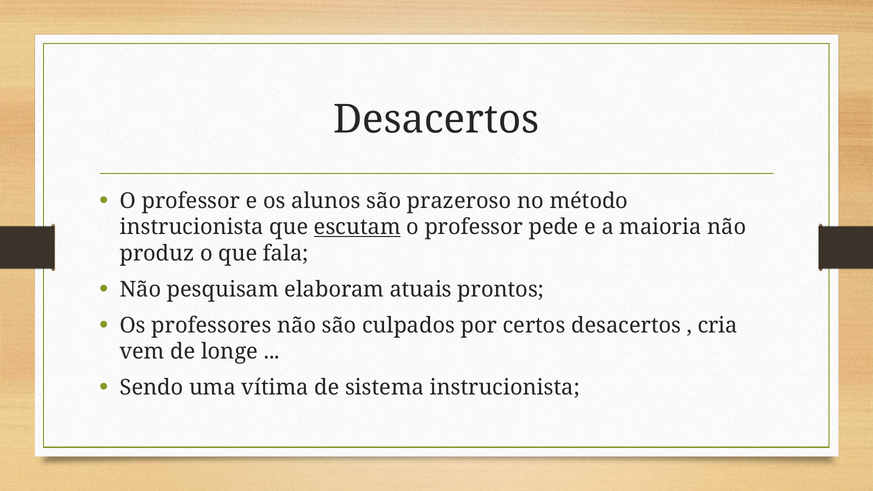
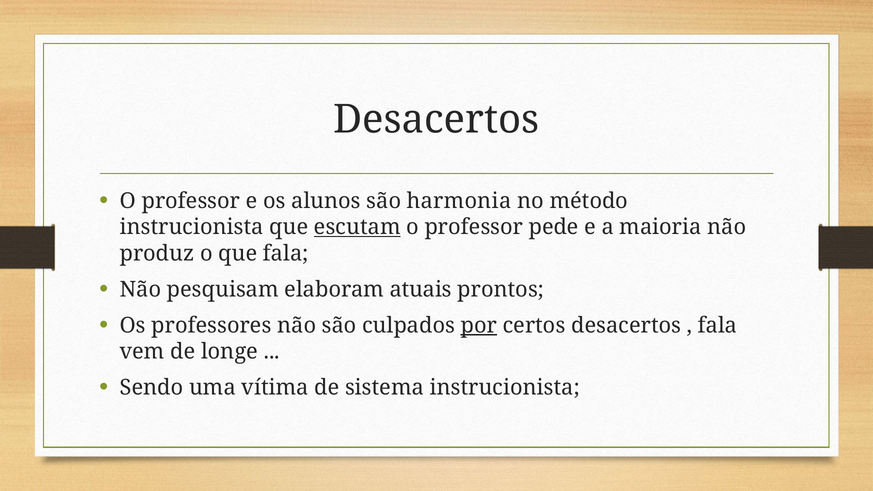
prazeroso: prazeroso -> harmonia
por underline: none -> present
cria at (718, 325): cria -> fala
